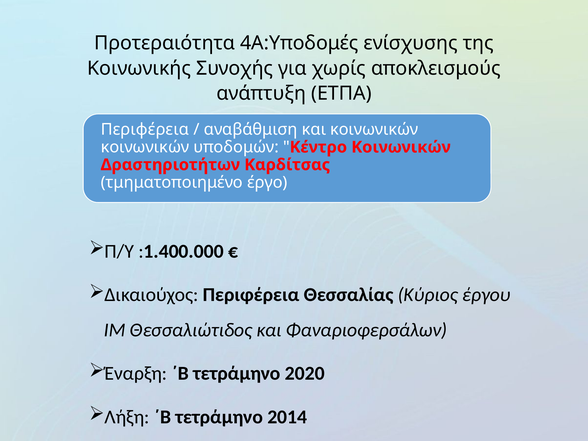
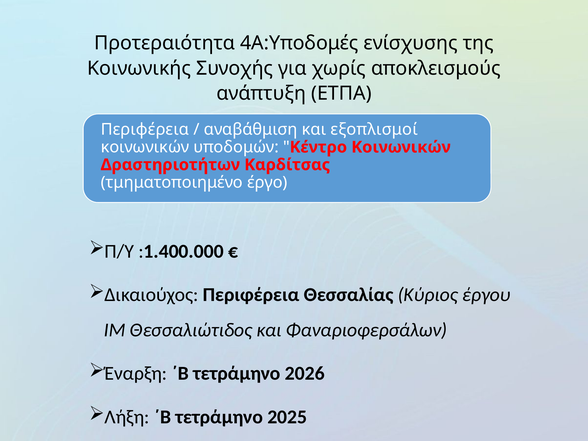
και κοινωνικών: κοινωνικών -> εξοπλισμοί
2020: 2020 -> 2026
2014: 2014 -> 2025
